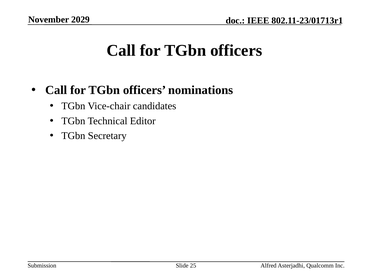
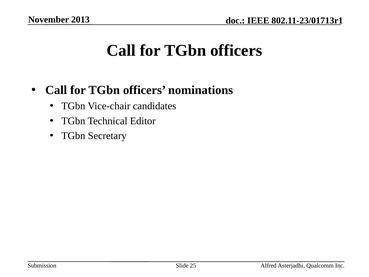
2029: 2029 -> 2013
